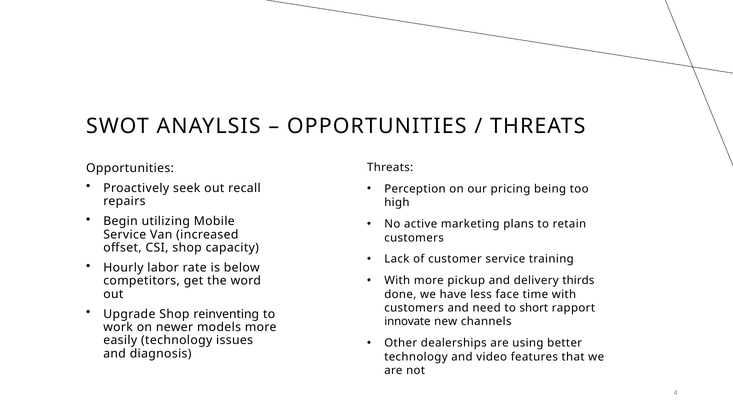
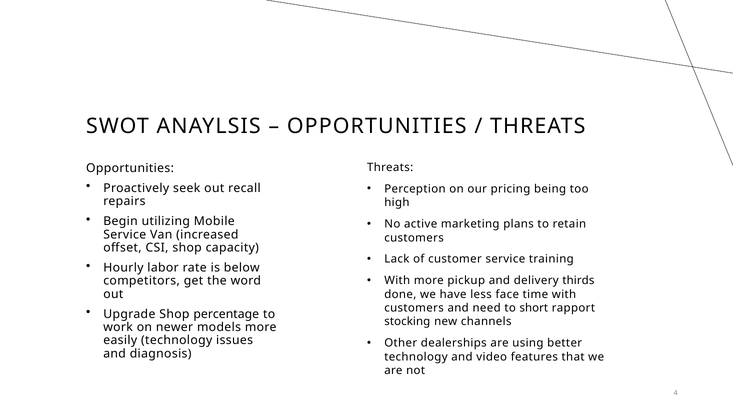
reinventing: reinventing -> percentage
innovate: innovate -> stocking
